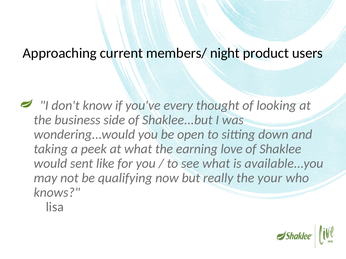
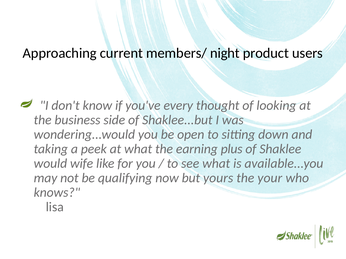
love: love -> plus
sent: sent -> wife
really: really -> yours
